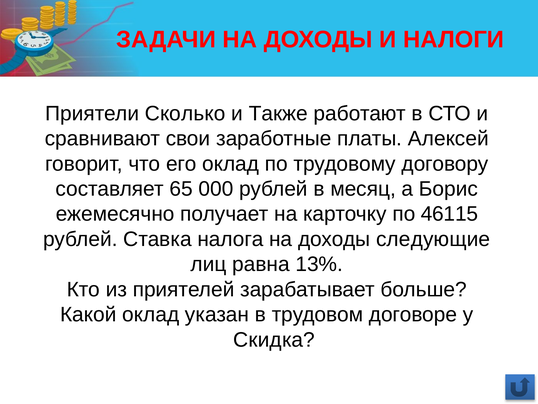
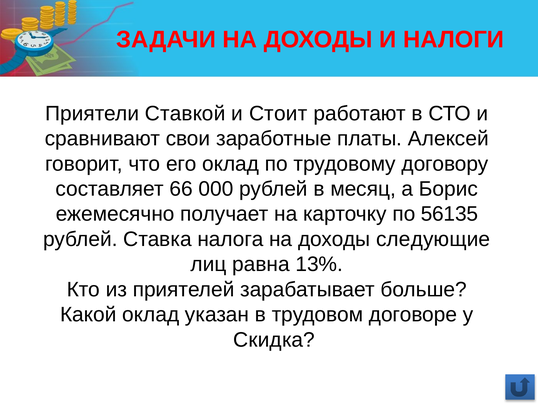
Сколько: Сколько -> Ставкой
Также: Также -> Стоит
65: 65 -> 66
46115: 46115 -> 56135
